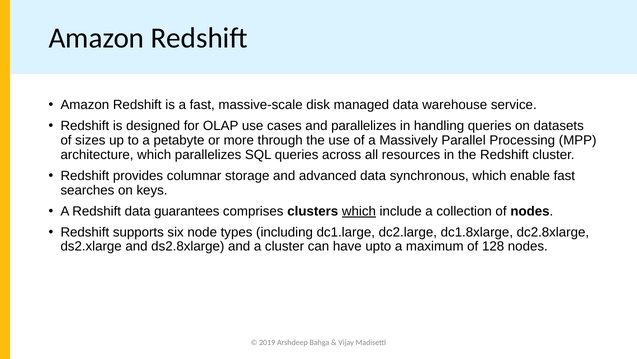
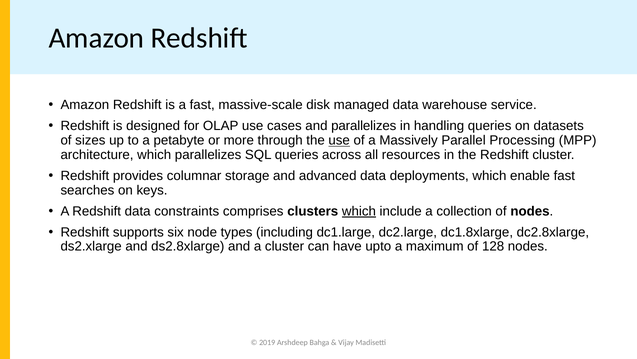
use at (339, 140) underline: none -> present
synchronous: synchronous -> deployments
guarantees: guarantees -> constraints
